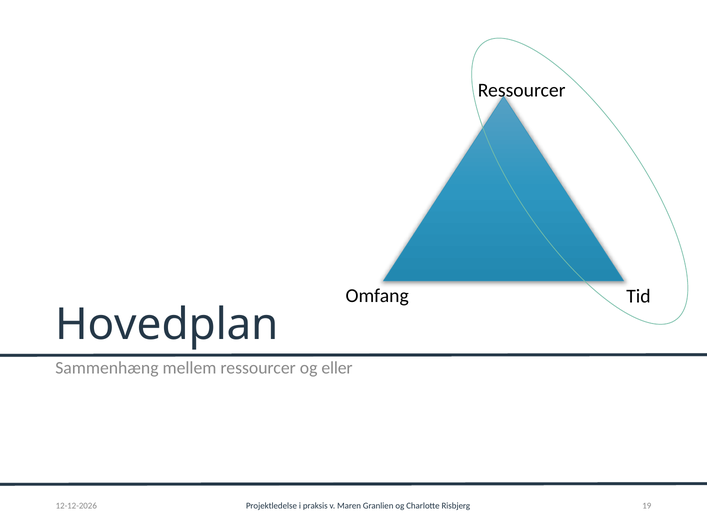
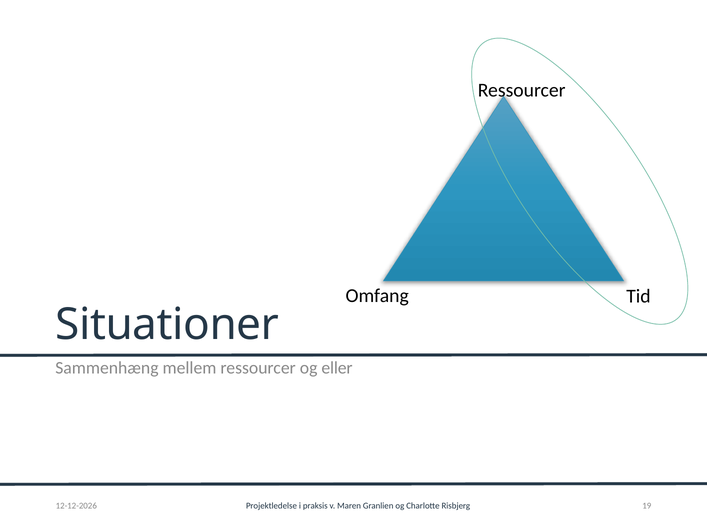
Hovedplan: Hovedplan -> Situationer
